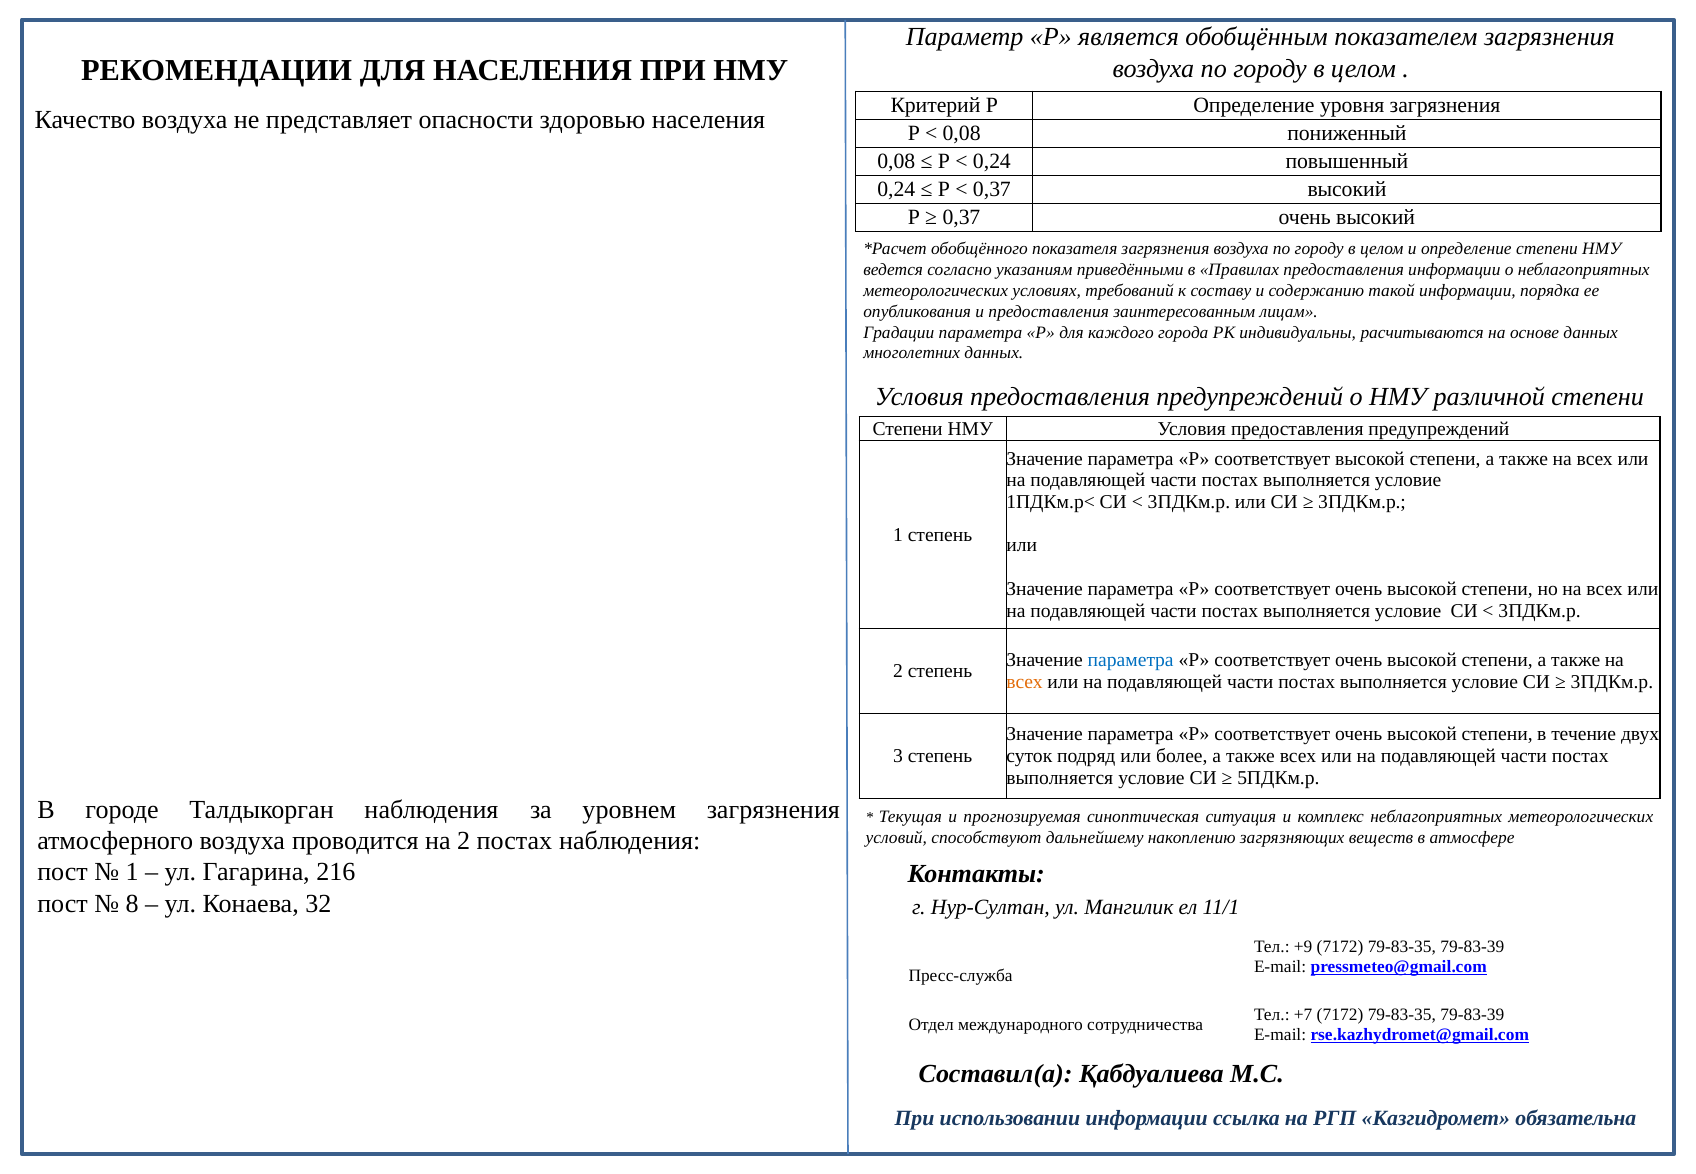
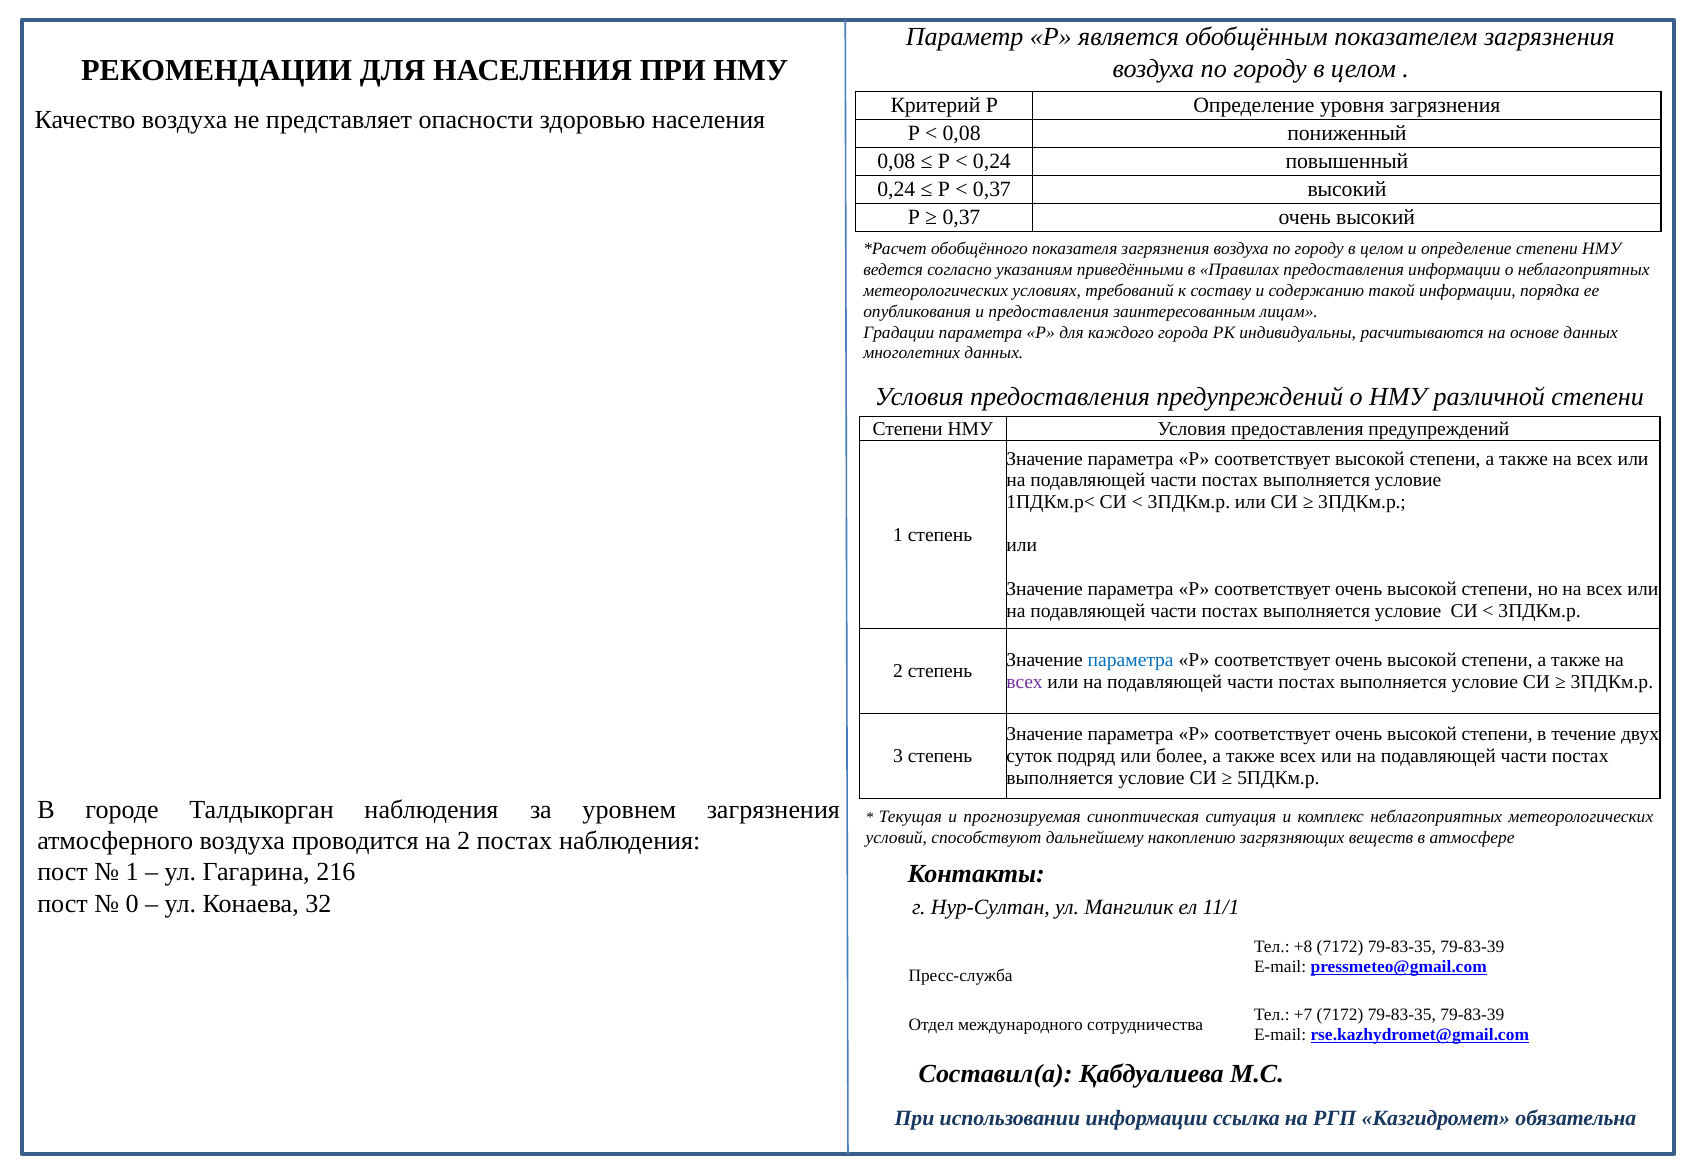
всех at (1025, 682) colour: orange -> purple
8: 8 -> 0
+9: +9 -> +8
